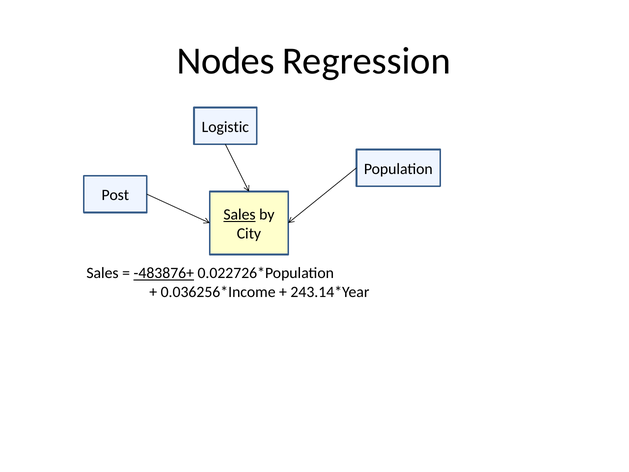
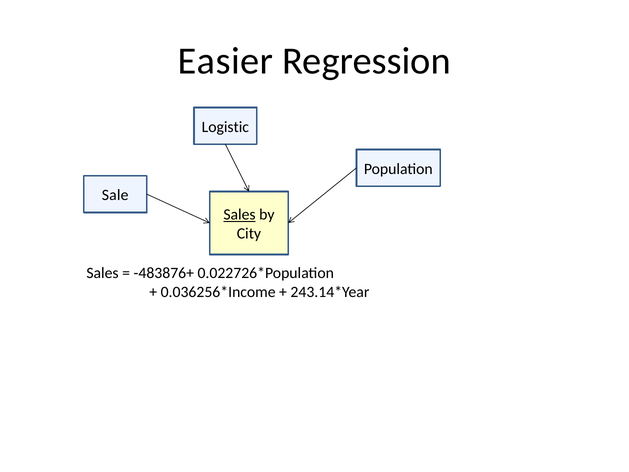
Nodes: Nodes -> Easier
Post: Post -> Sale
-483876+ underline: present -> none
